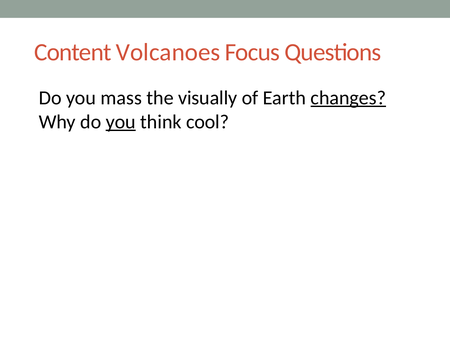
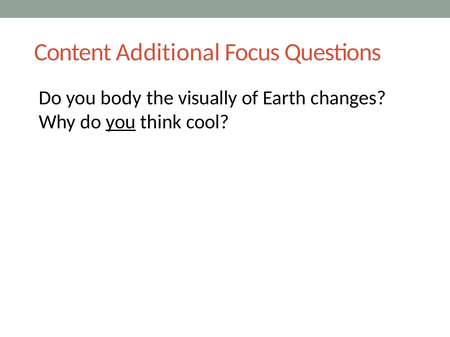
Volcanoes: Volcanoes -> Additional
mass: mass -> body
changes underline: present -> none
